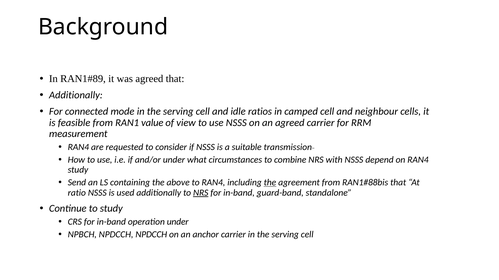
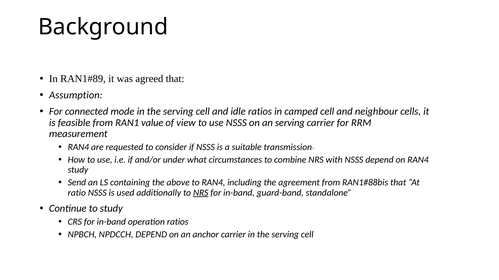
Additionally at (76, 95): Additionally -> Assumption
an agreed: agreed -> serving
the at (270, 183) underline: present -> none
operation under: under -> ratios
NPDCCH NPDCCH: NPDCCH -> DEPEND
